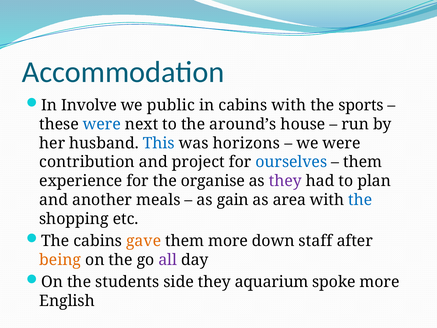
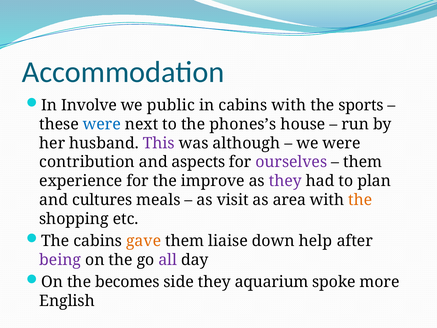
around’s: around’s -> phones’s
This colour: blue -> purple
horizons: horizons -> although
project: project -> aspects
ourselves colour: blue -> purple
organise: organise -> improve
another: another -> cultures
gain: gain -> visit
the at (360, 200) colour: blue -> orange
them more: more -> liaise
staff: staff -> help
being colour: orange -> purple
students: students -> becomes
